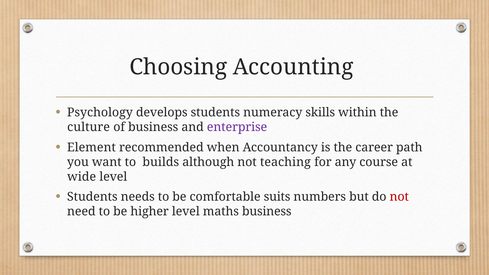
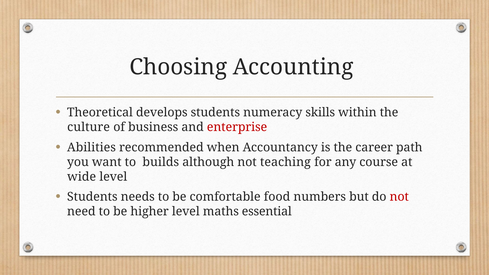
Psychology: Psychology -> Theoretical
enterprise colour: purple -> red
Element: Element -> Abilities
suits: suits -> food
maths business: business -> essential
